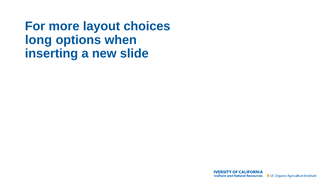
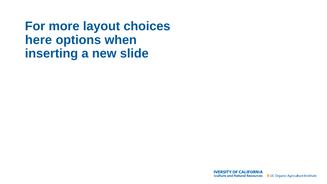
long: long -> here
